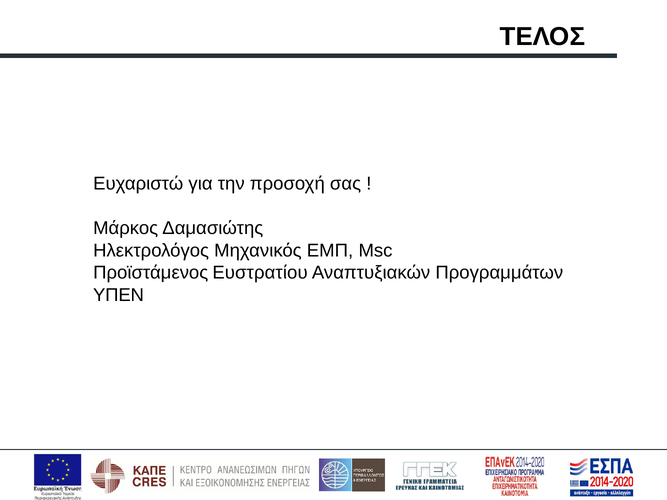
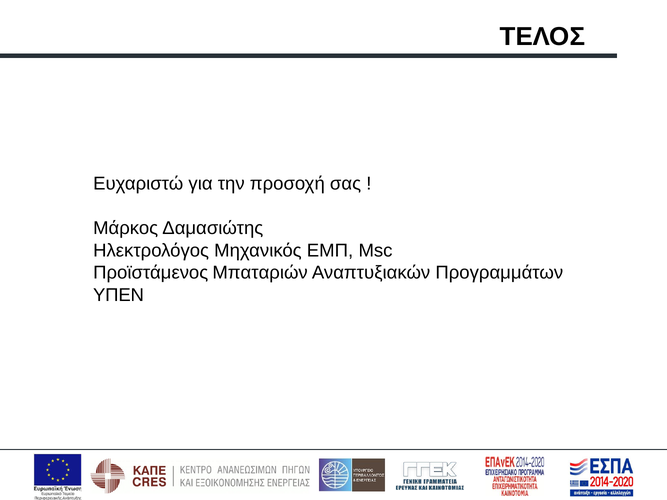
Ευστρατίου: Ευστρατίου -> Μπαταριών
